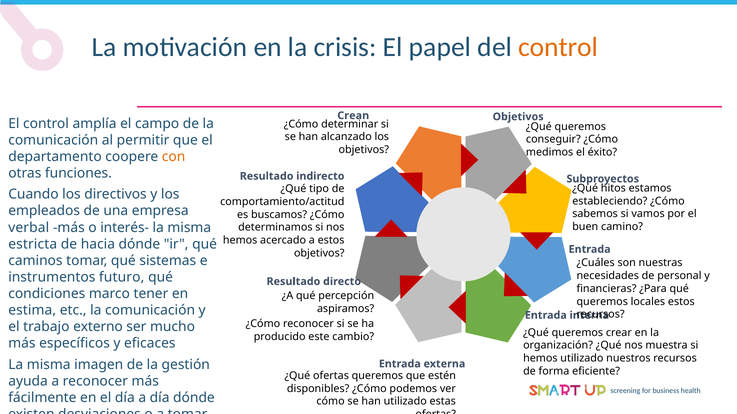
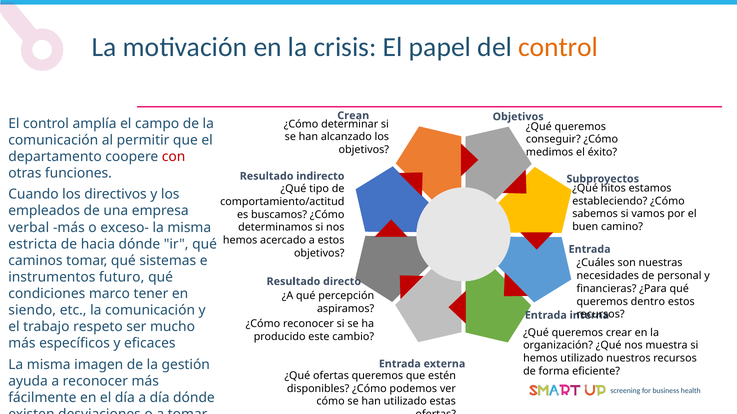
con colour: orange -> red
interés-: interés- -> exceso-
locales: locales -> dentro
estima: estima -> siendo
externo: externo -> respeto
